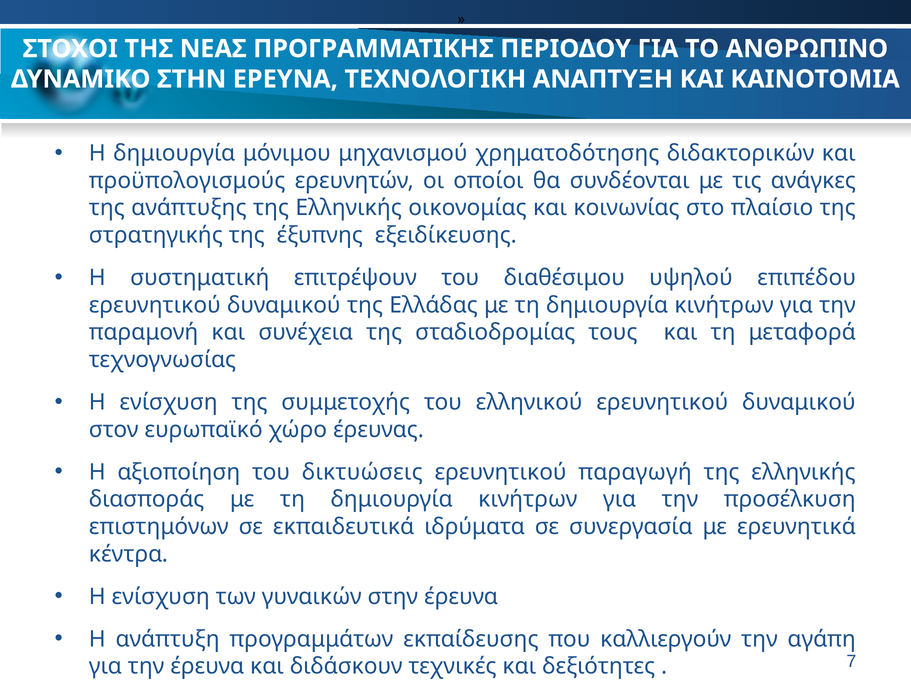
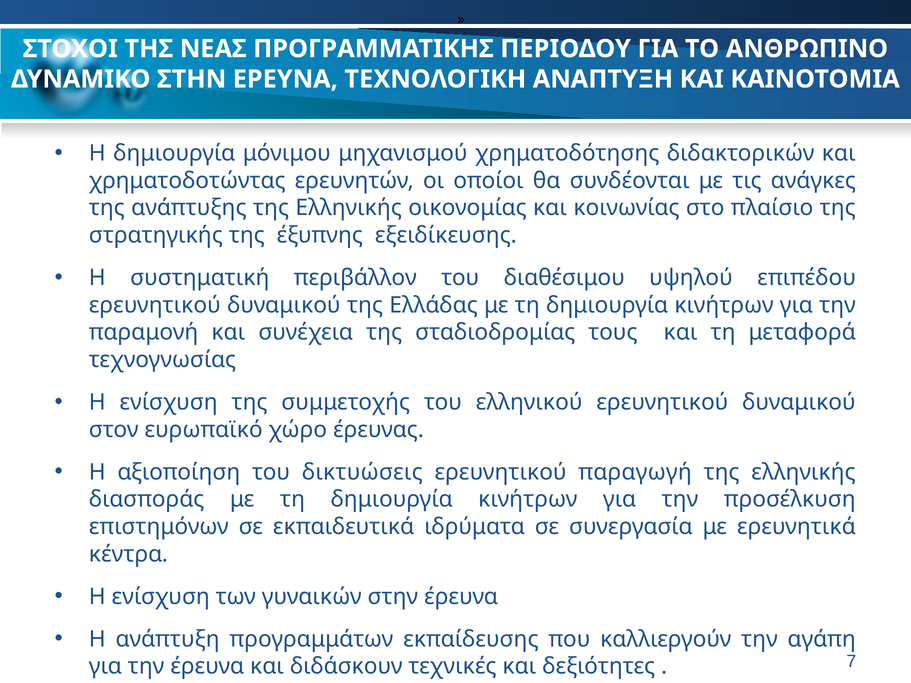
προϋπολογισμούς: προϋπολογισμούς -> χρηματοδοτώντας
επιτρέψουν: επιτρέψουν -> περιβάλλον
